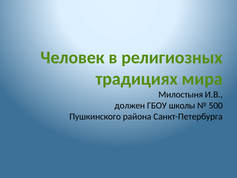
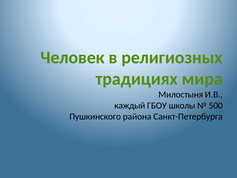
должен: должен -> каждый
